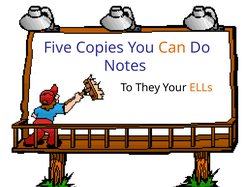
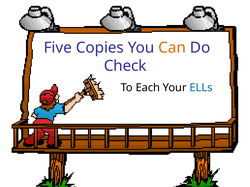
Notes: Notes -> Check
They: They -> Each
ELLs colour: orange -> blue
